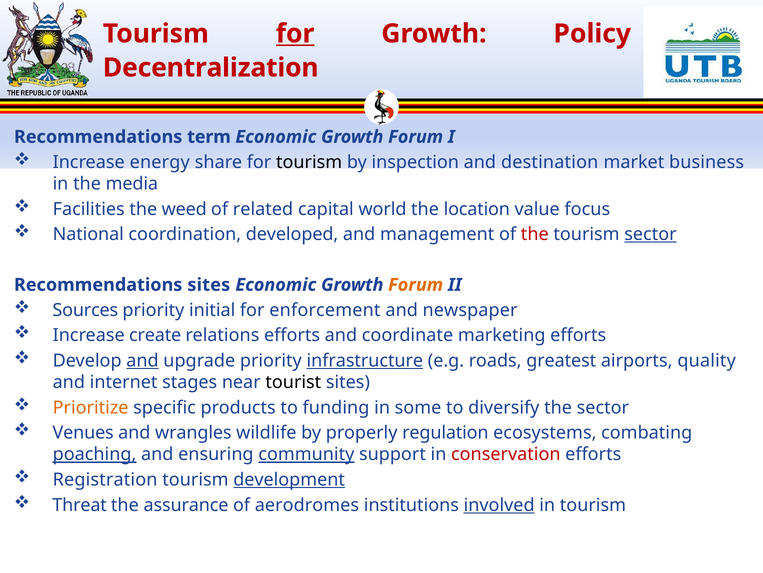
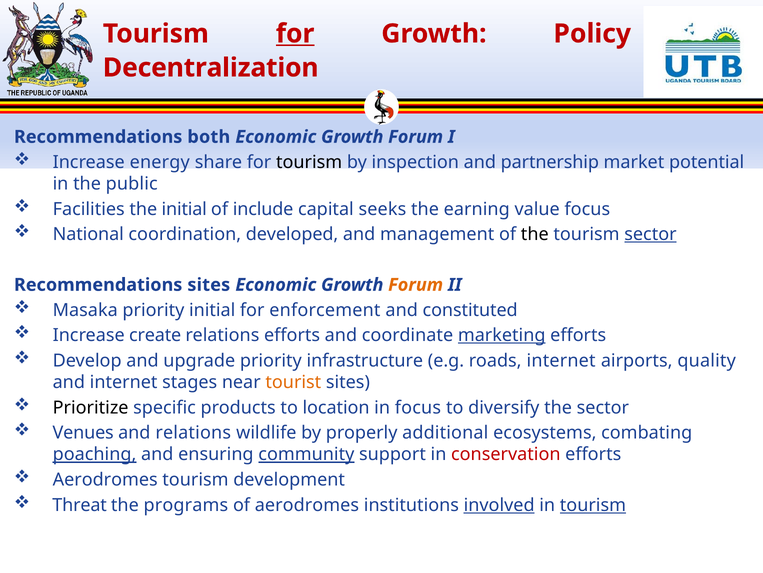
term: term -> both
destination: destination -> partnership
business: business -> potential
media: media -> public
the weed: weed -> initial
related: related -> include
world: world -> seeks
location: location -> earning
the at (535, 234) colour: red -> black
Sources: Sources -> Masaka
newspaper: newspaper -> constituted
marketing underline: none -> present
and at (142, 360) underline: present -> none
infrastructure underline: present -> none
roads greatest: greatest -> internet
tourist colour: black -> orange
Prioritize colour: orange -> black
funding: funding -> location
in some: some -> focus
and wrangles: wrangles -> relations
regulation: regulation -> additional
Registration at (105, 479): Registration -> Aerodromes
development underline: present -> none
assurance: assurance -> programs
tourism at (593, 504) underline: none -> present
